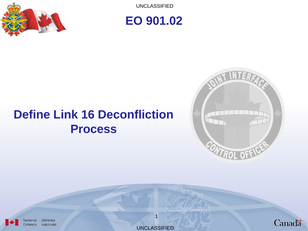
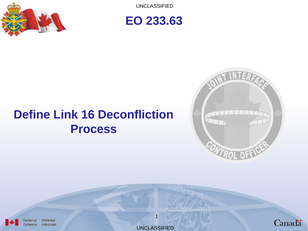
901.02: 901.02 -> 233.63
